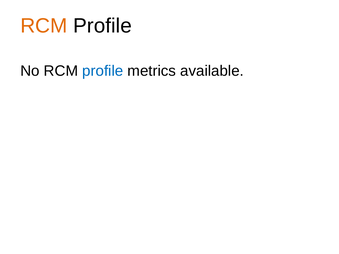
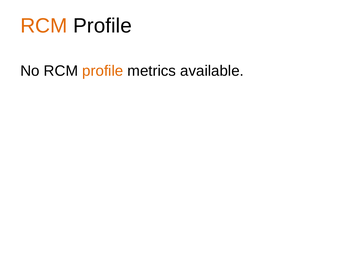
profile at (103, 71) colour: blue -> orange
